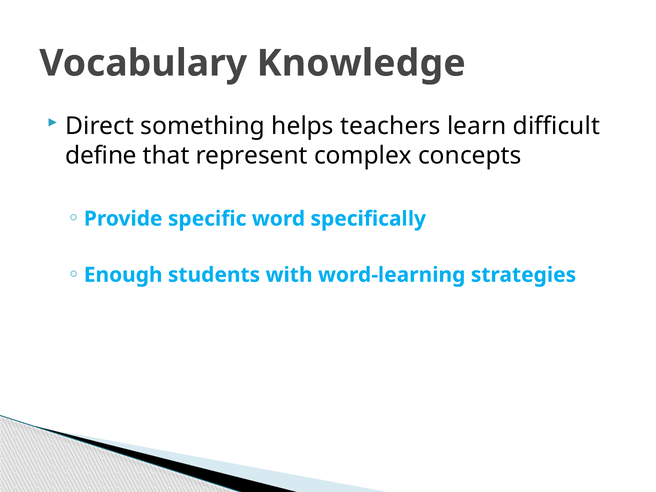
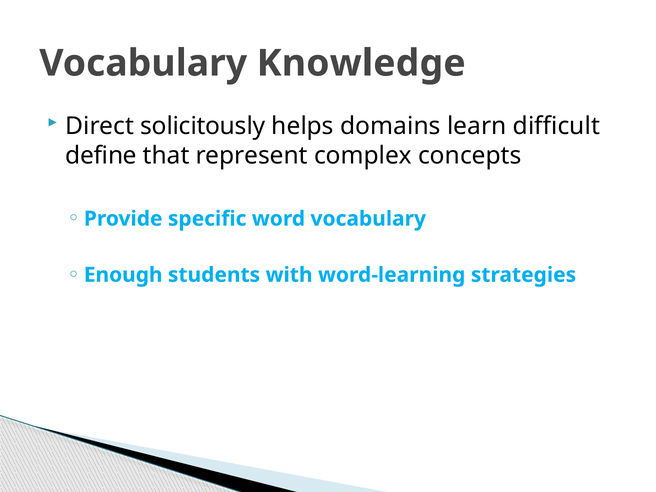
something: something -> solicitously
teachers: teachers -> domains
word specifically: specifically -> vocabulary
